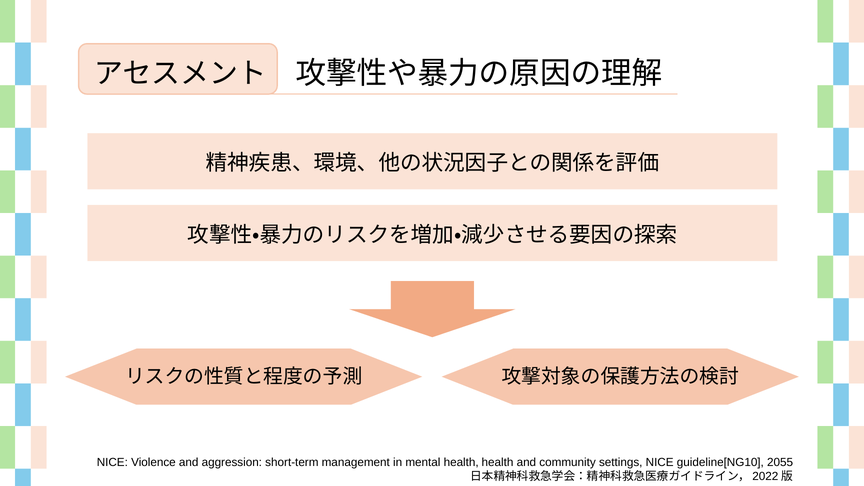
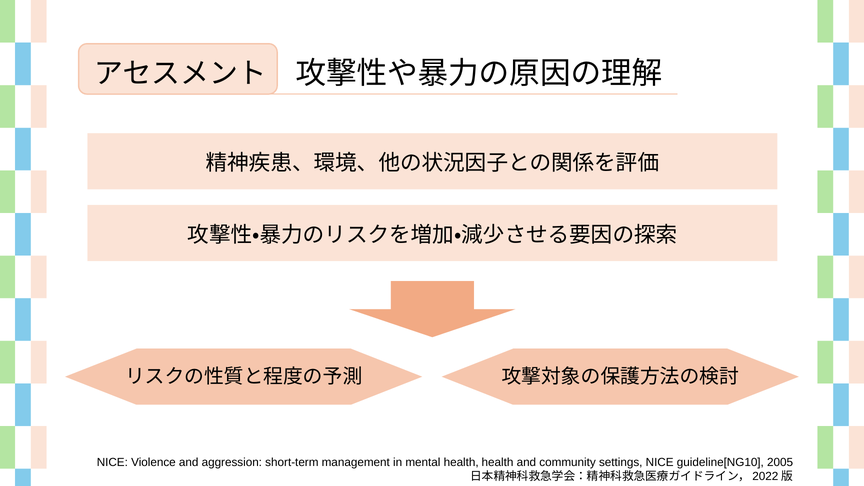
2055: 2055 -> 2005
